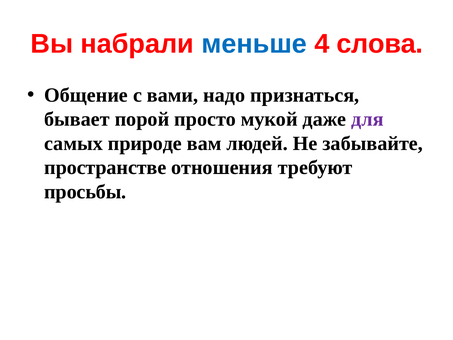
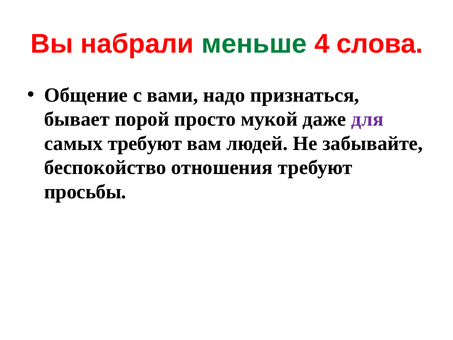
меньше colour: blue -> green
самых природе: природе -> требуют
пространстве: пространстве -> беспокойство
